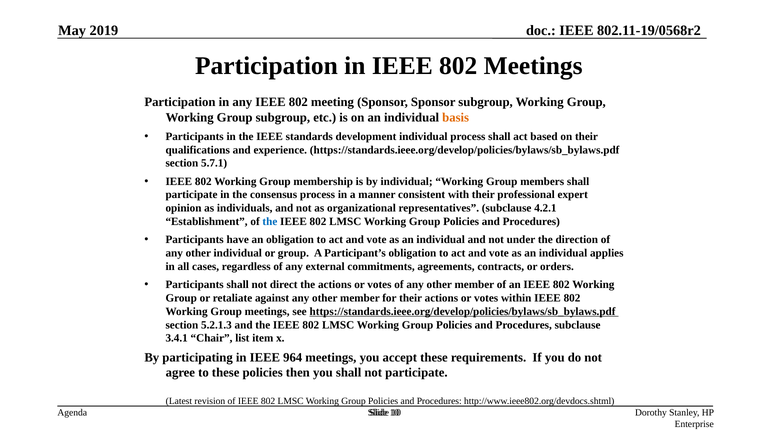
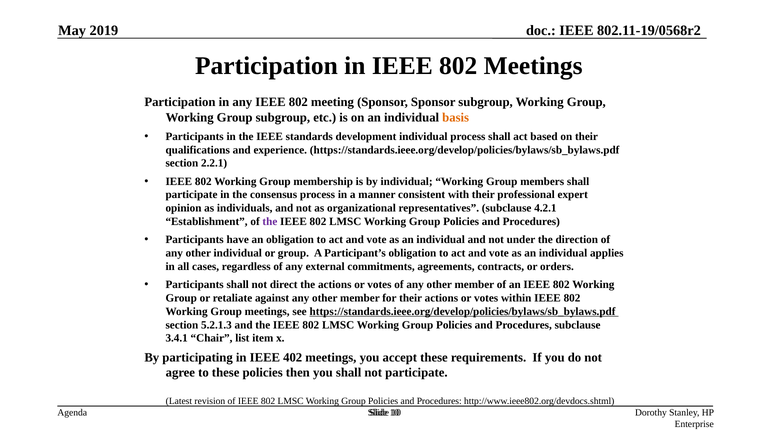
5.7.1: 5.7.1 -> 2.2.1
the at (270, 221) colour: blue -> purple
964: 964 -> 402
